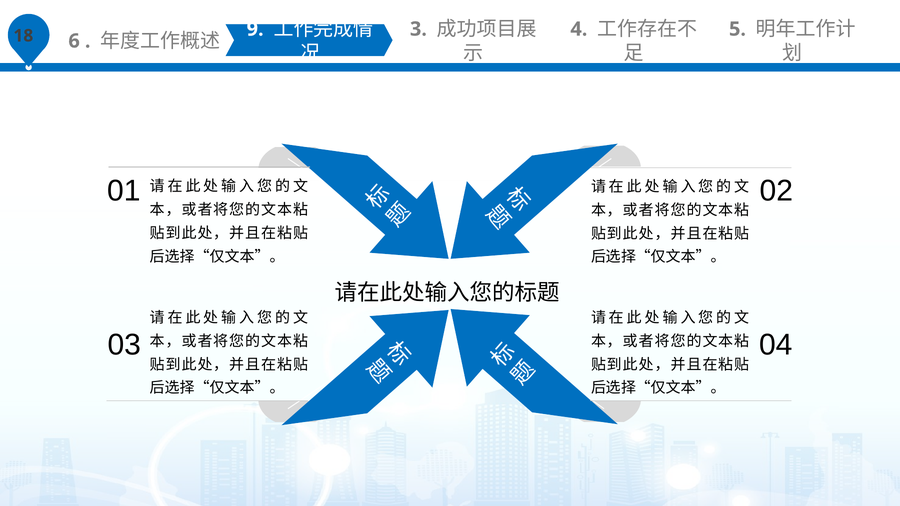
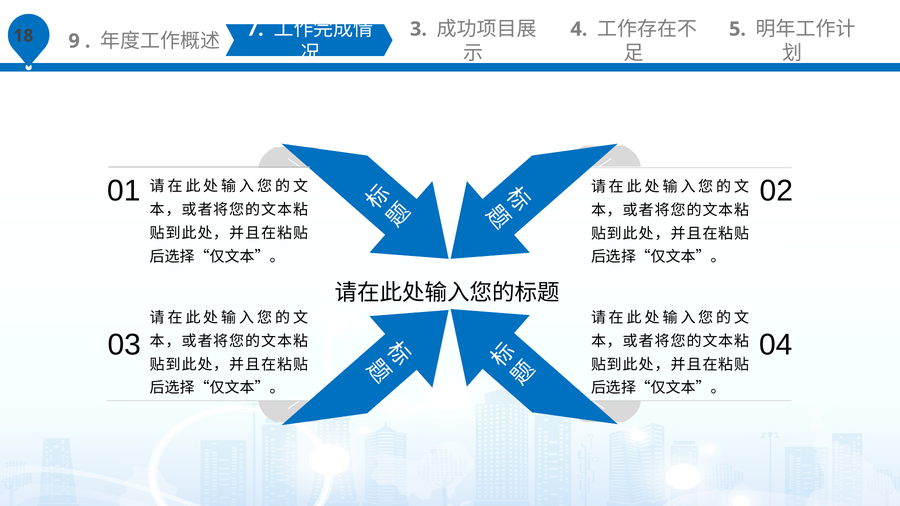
6: 6 -> 9
9: 9 -> 7
